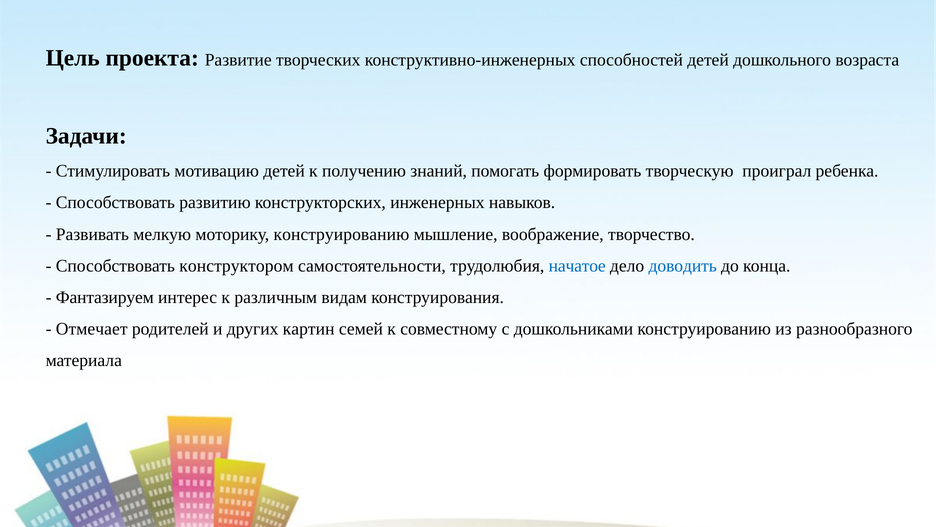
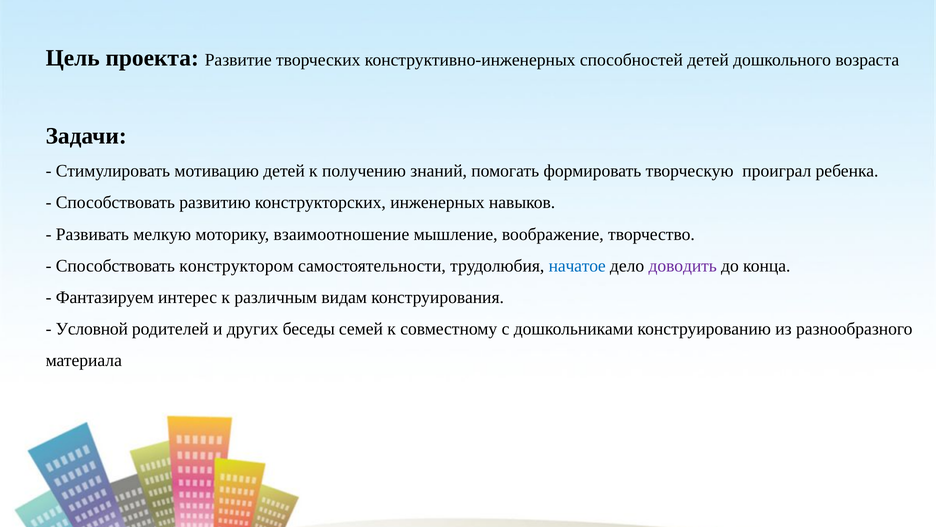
моторику конструированию: конструированию -> взаимоотношение
доводить colour: blue -> purple
Отмечает: Отмечает -> Условной
картин: картин -> беседы
